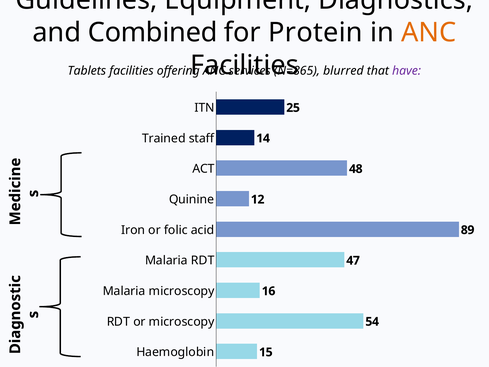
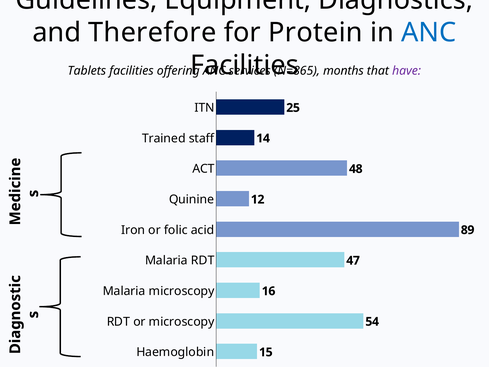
Combined: Combined -> Therefore
ANC at (429, 32) colour: orange -> blue
blurred: blurred -> months
